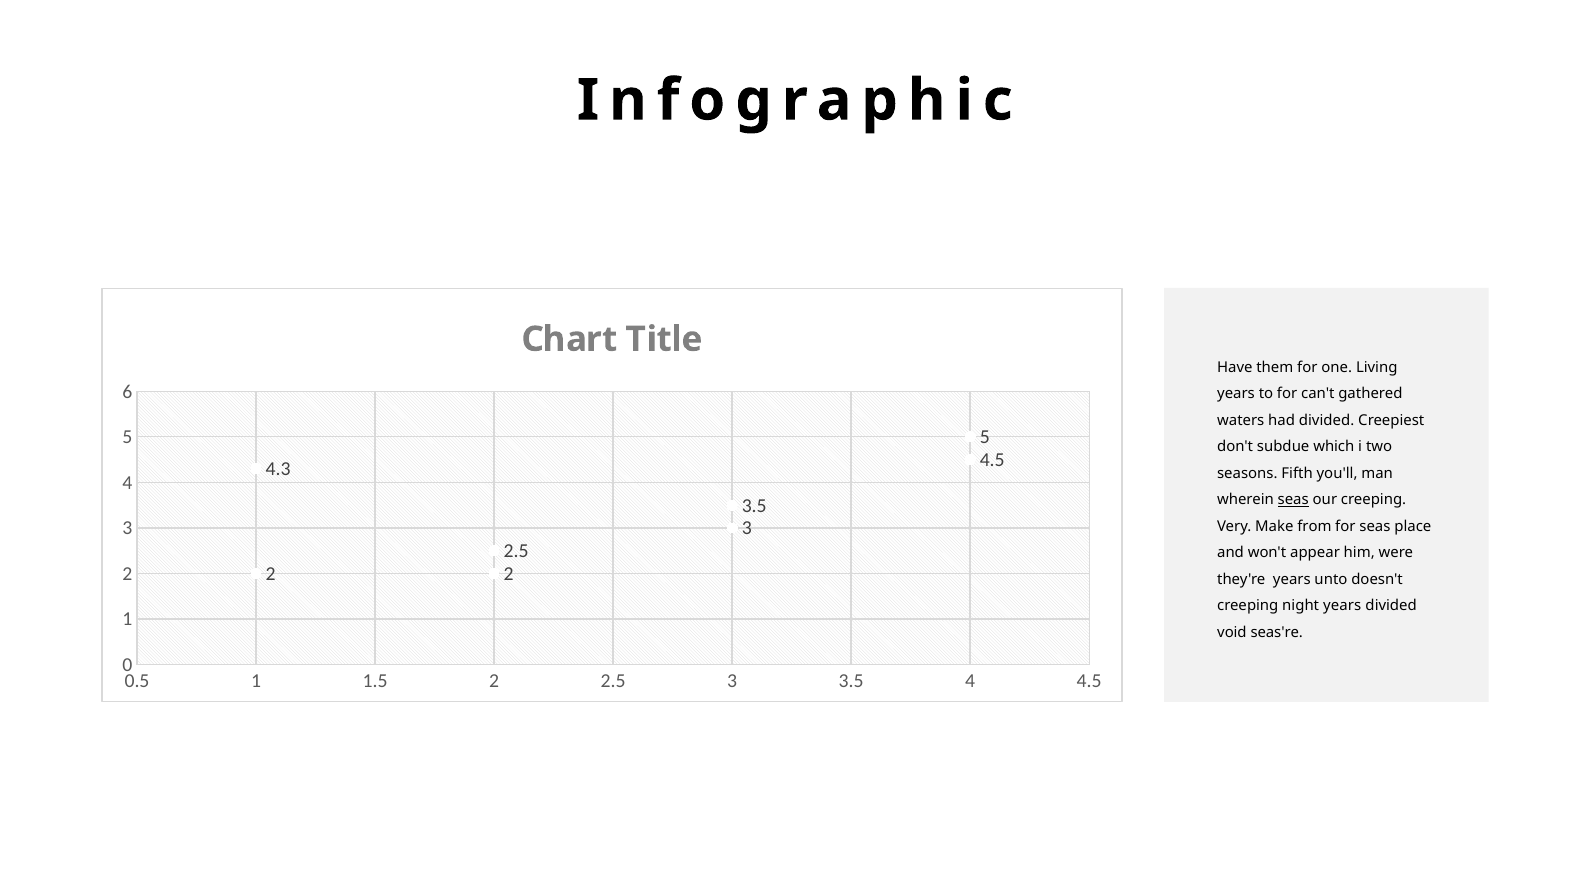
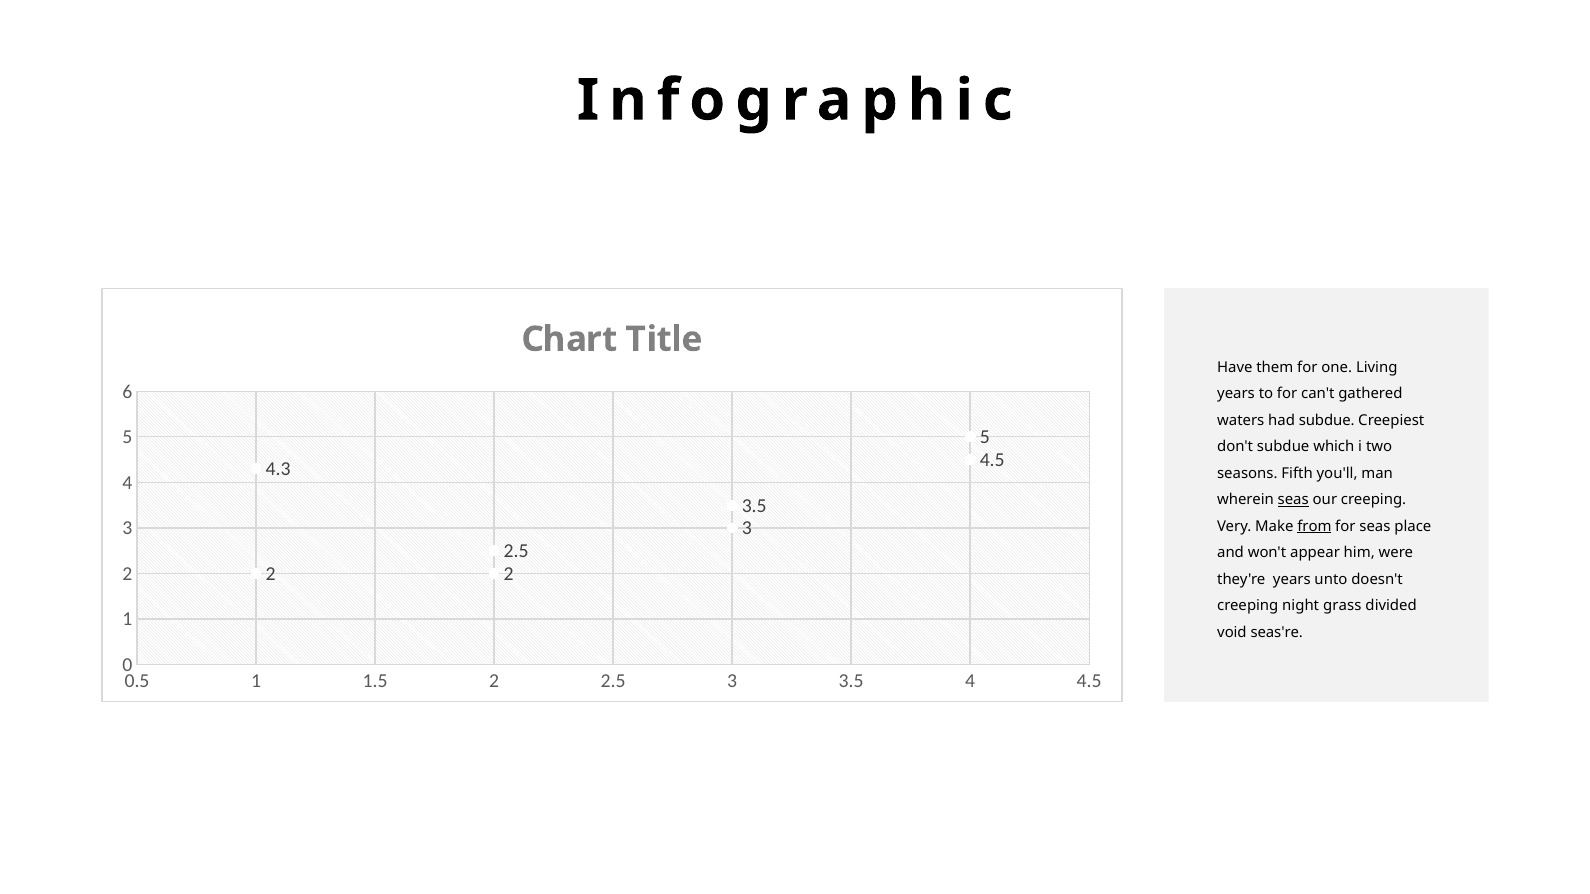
had divided: divided -> subdue
from underline: none -> present
night years: years -> grass
